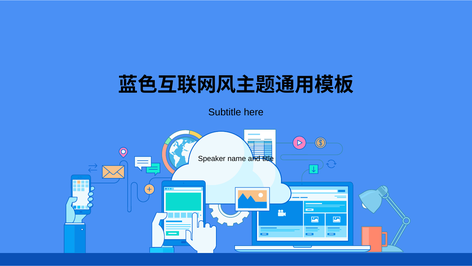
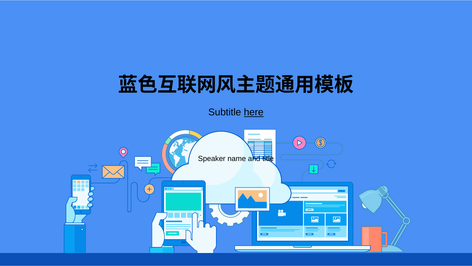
here underline: none -> present
